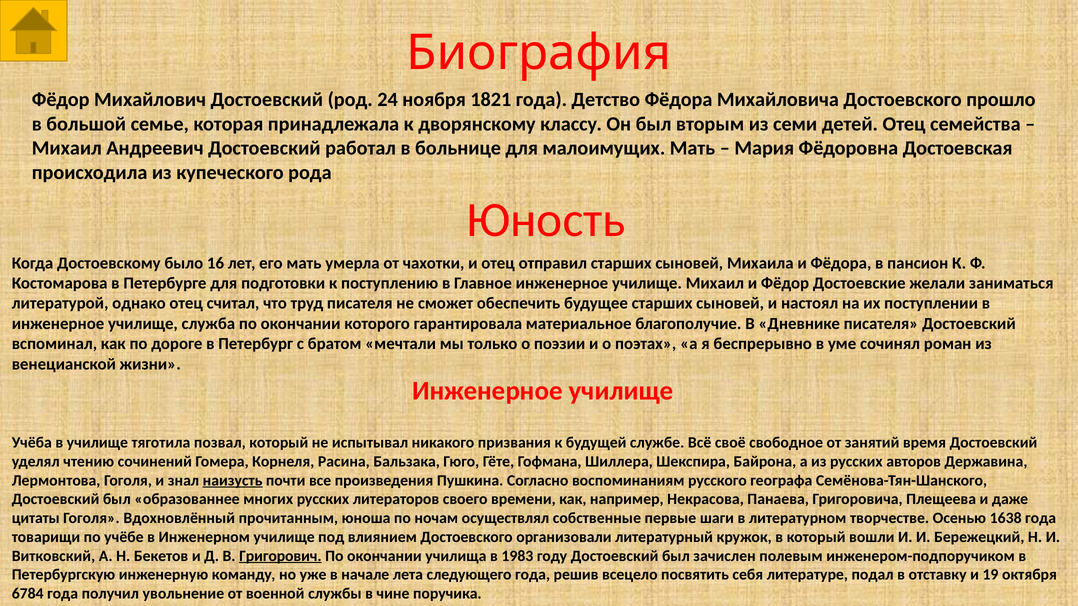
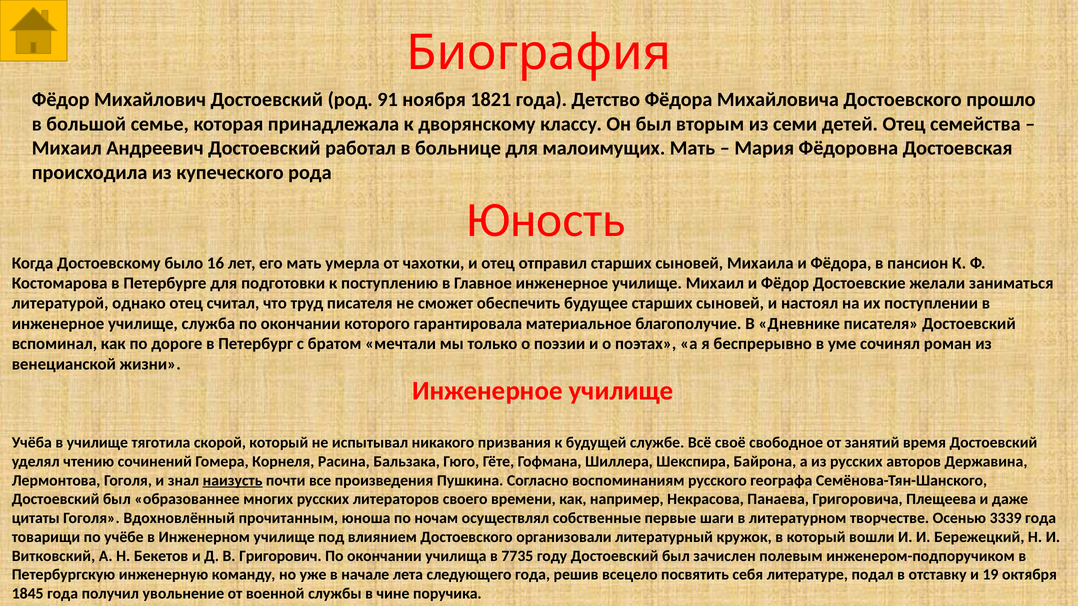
24: 24 -> 91
позвал: позвал -> скорой
1638: 1638 -> 3339
Григорович underline: present -> none
1983: 1983 -> 7735
6784: 6784 -> 1845
